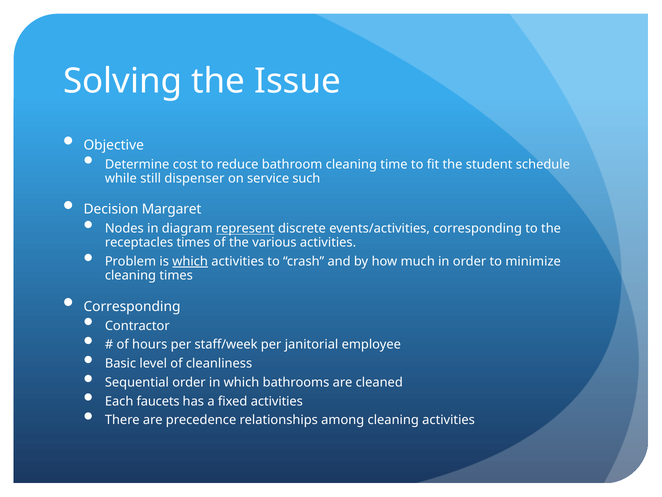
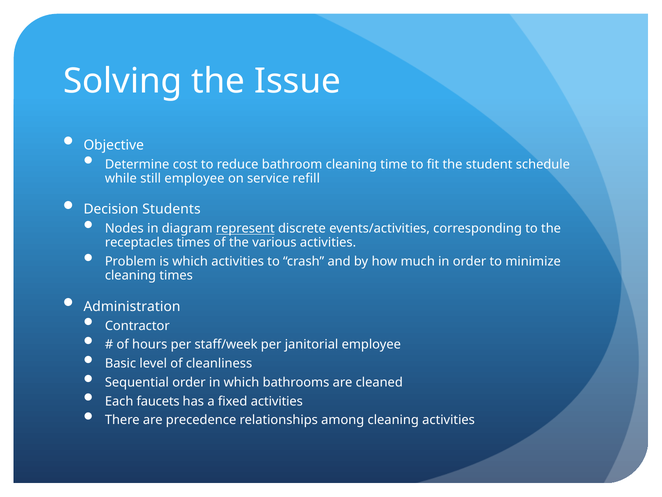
still dispenser: dispenser -> employee
such: such -> refill
Margaret: Margaret -> Students
which at (190, 261) underline: present -> none
Corresponding at (132, 306): Corresponding -> Administration
